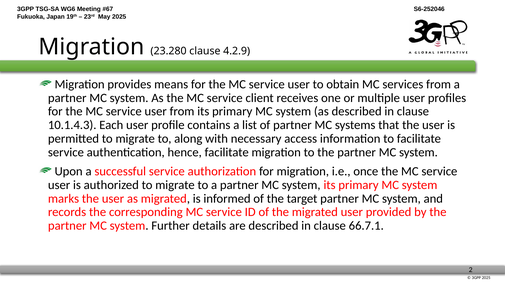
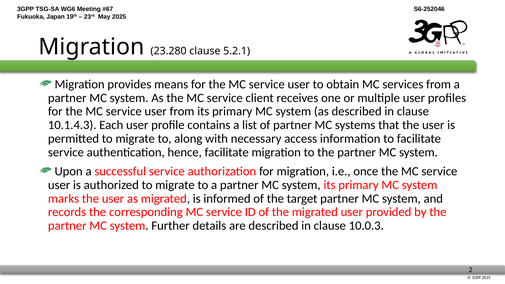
4.2.9: 4.2.9 -> 5.2.1
66.7.1: 66.7.1 -> 10.0.3
